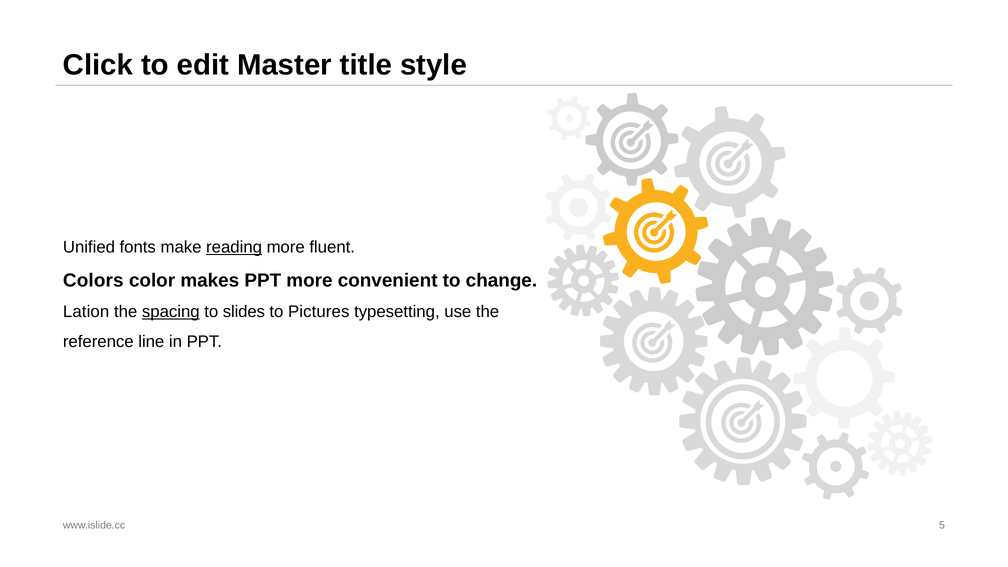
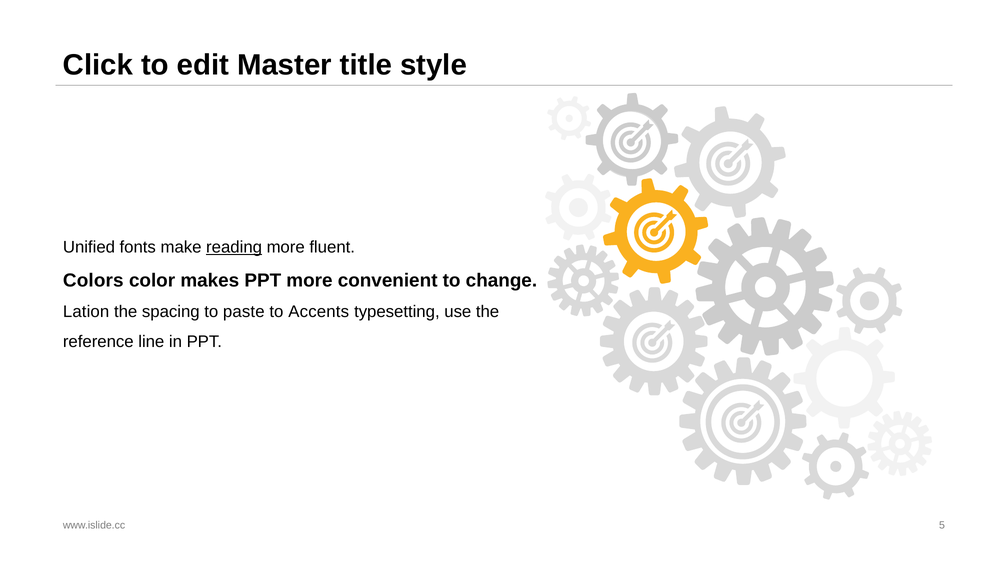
spacing underline: present -> none
slides: slides -> paste
Pictures: Pictures -> Accents
